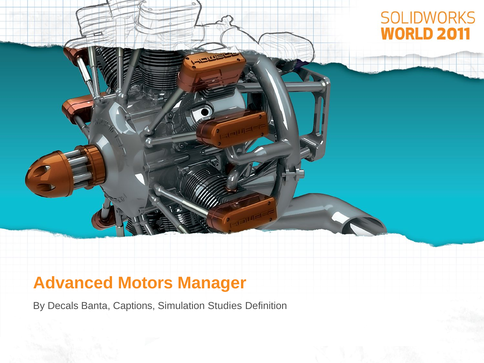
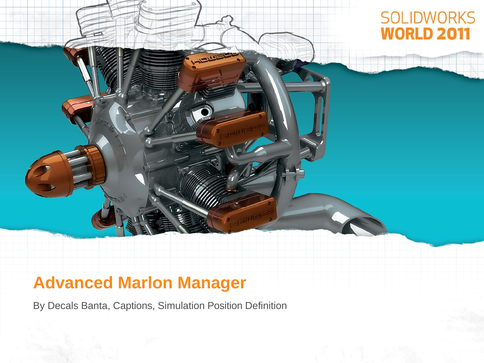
Motors: Motors -> Marlon
Studies: Studies -> Position
